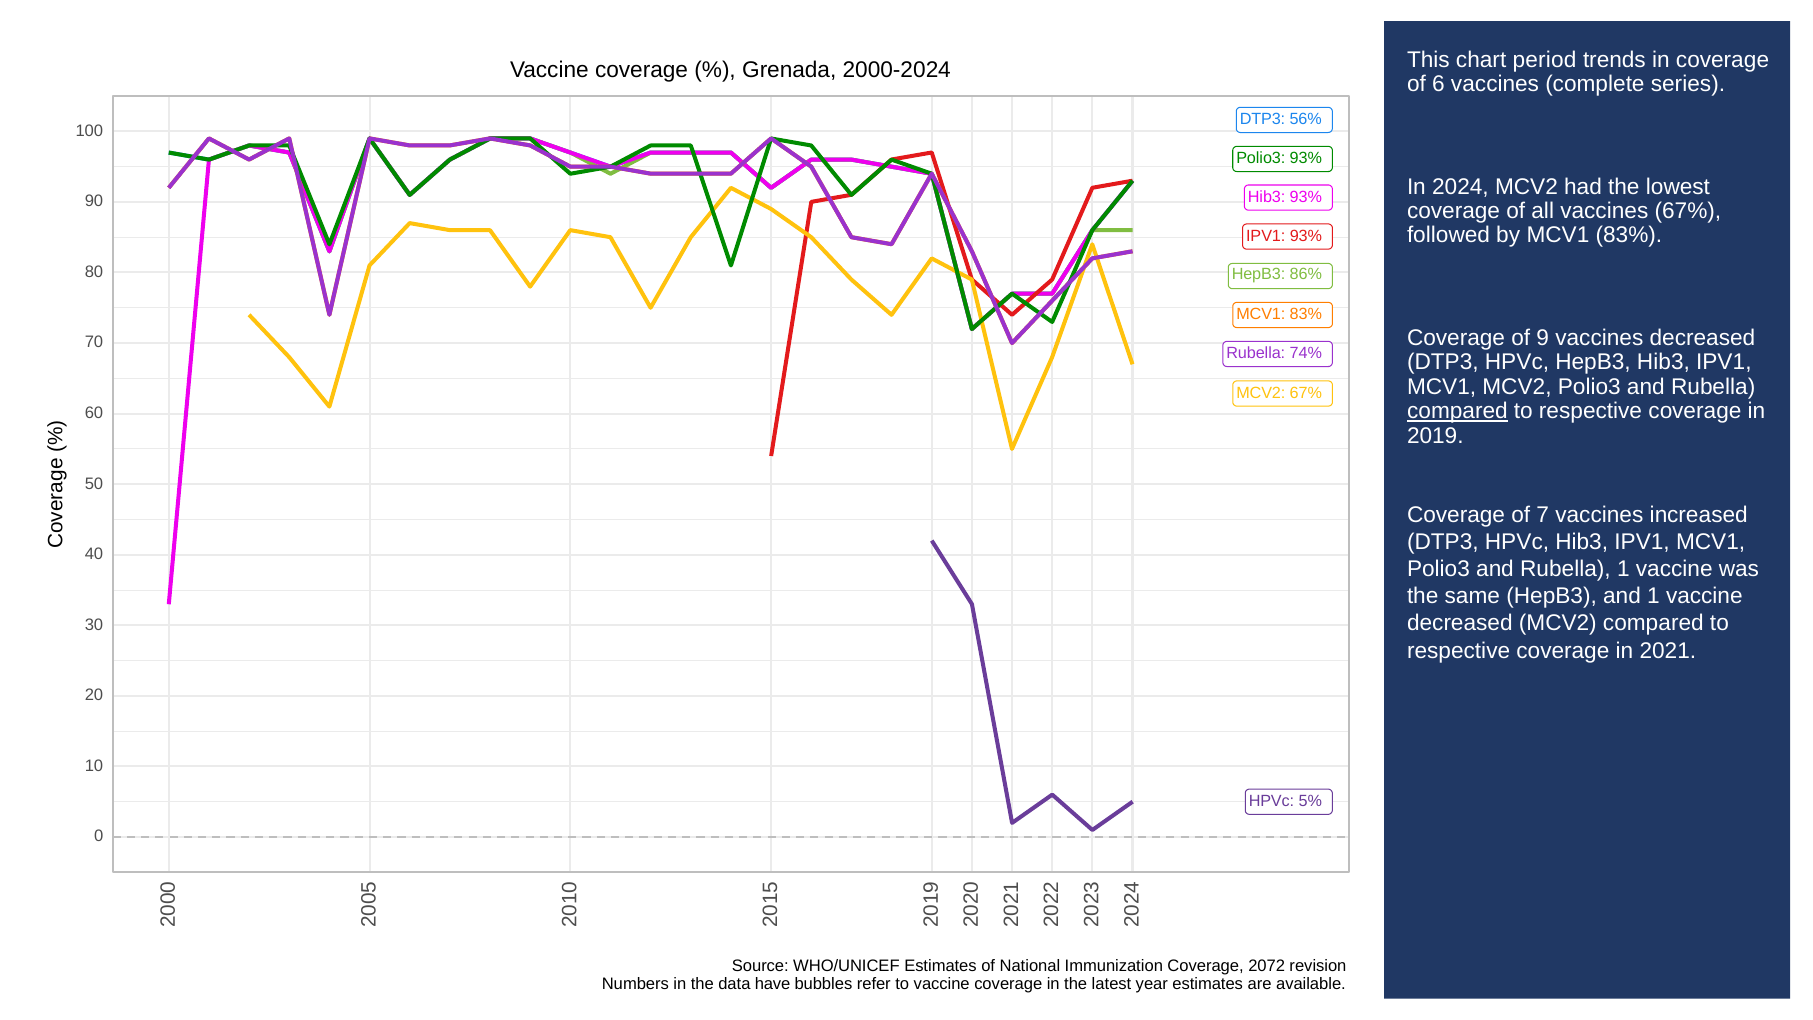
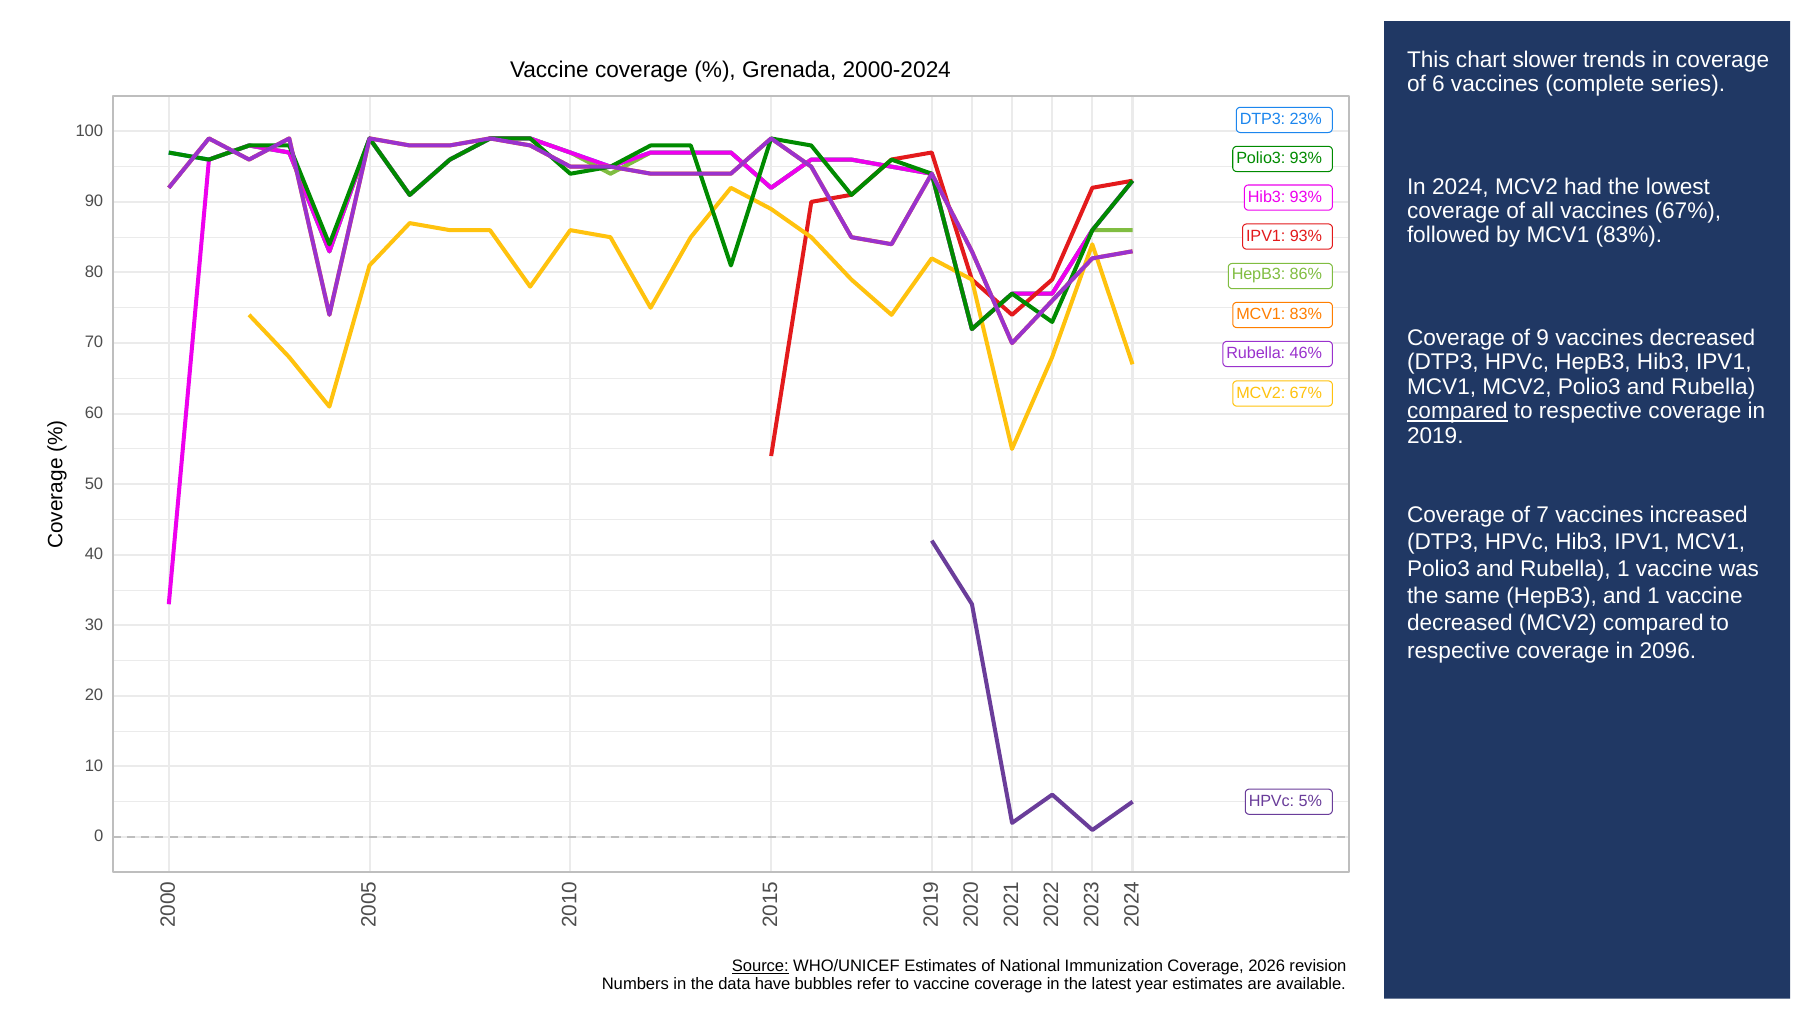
period: period -> slower
56%: 56% -> 23%
74%: 74% -> 46%
2021: 2021 -> 2096
Source underline: none -> present
2072: 2072 -> 2026
